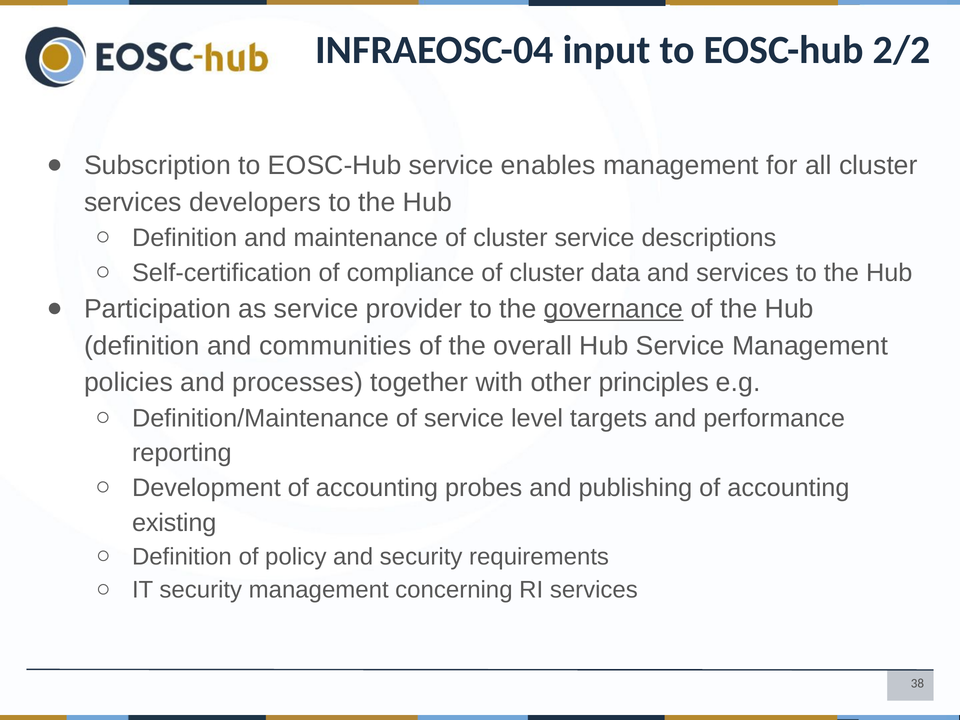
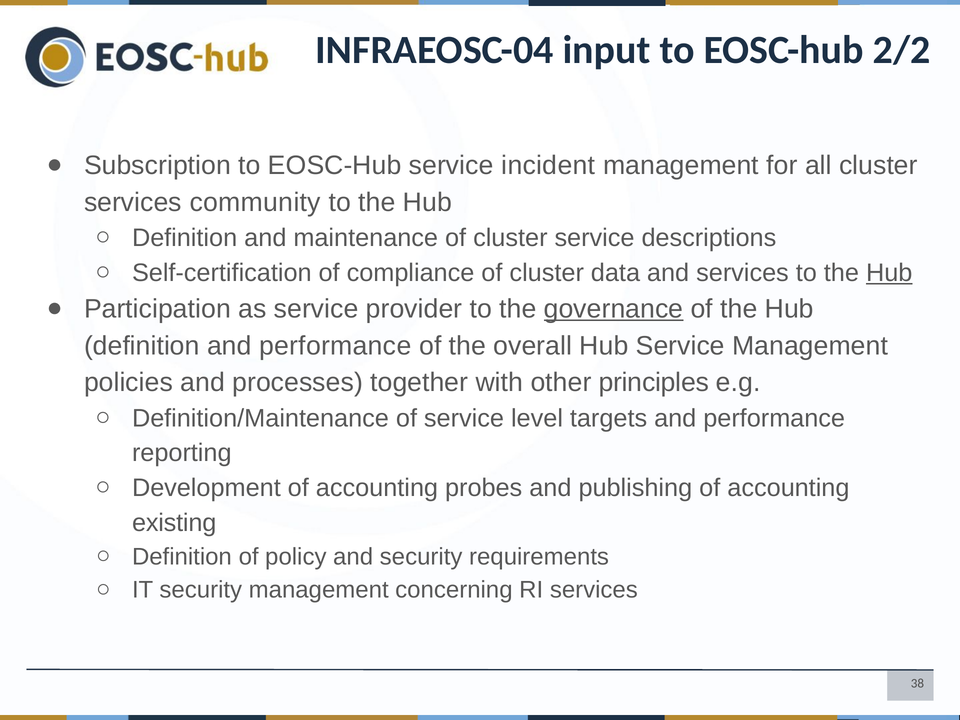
enables: enables -> incident
developers: developers -> community
Hub at (889, 273) underline: none -> present
definition and communities: communities -> performance
